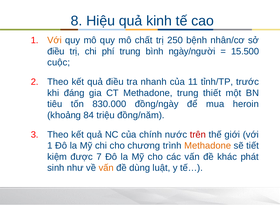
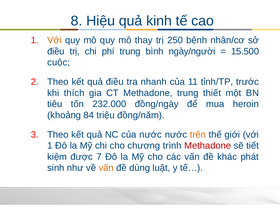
chất: chất -> thay
đáng: đáng -> thích
830.000: 830.000 -> 232.000
của chính: chính -> nước
trên colour: red -> orange
Methadone at (208, 146) colour: orange -> red
